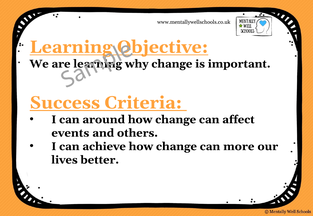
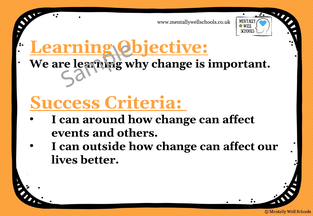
achieve: achieve -> outside
more at (239, 147): more -> affect
